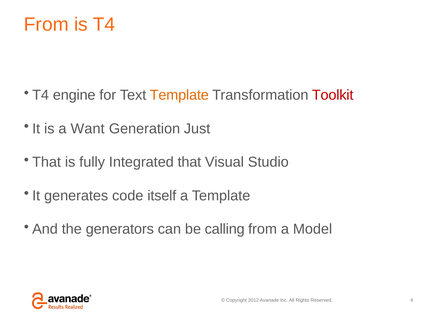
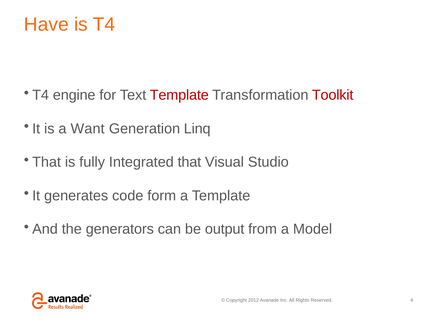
From at (46, 25): From -> Have
Template at (179, 95) colour: orange -> red
Just: Just -> Linq
itself: itself -> form
calling: calling -> output
